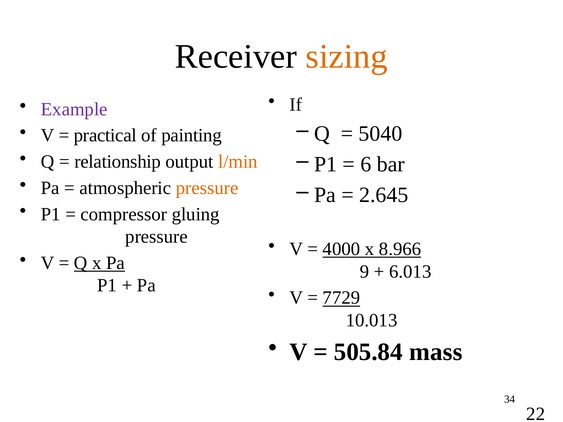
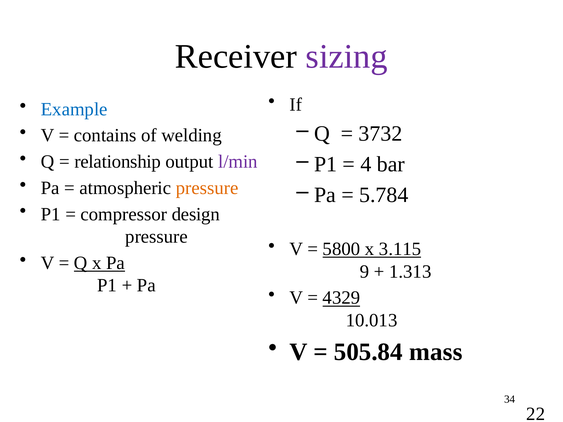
sizing colour: orange -> purple
Example colour: purple -> blue
5040: 5040 -> 3732
practical: practical -> contains
painting: painting -> welding
l/min colour: orange -> purple
6: 6 -> 4
2.645: 2.645 -> 5.784
gluing: gluing -> design
4000: 4000 -> 5800
8.966: 8.966 -> 3.115
6.013: 6.013 -> 1.313
7729: 7729 -> 4329
